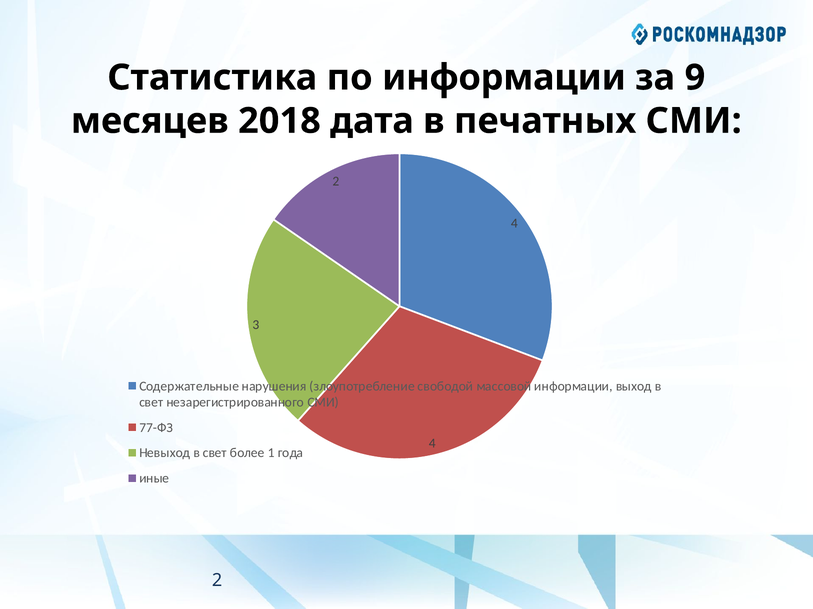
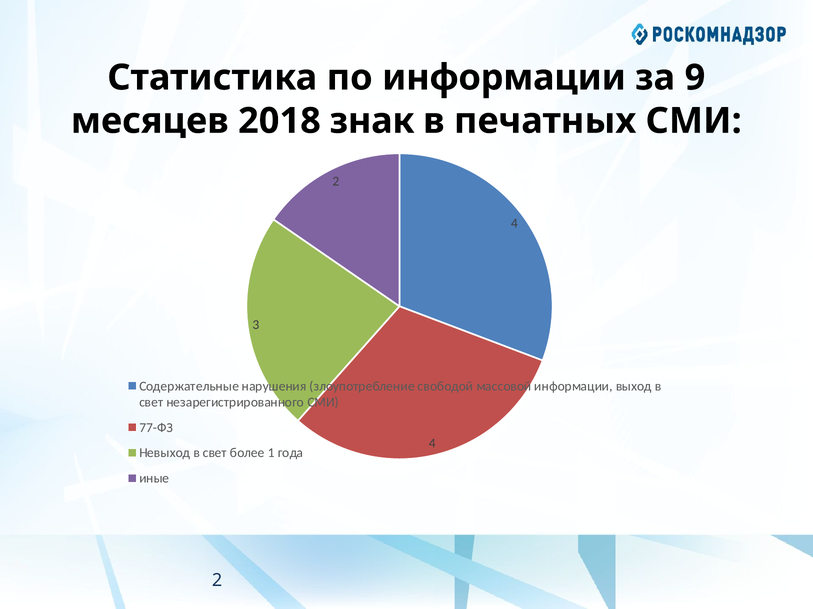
дата: дата -> знак
